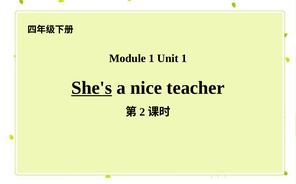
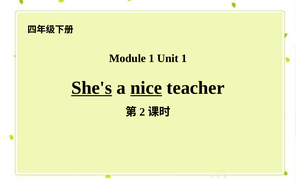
nice underline: none -> present
